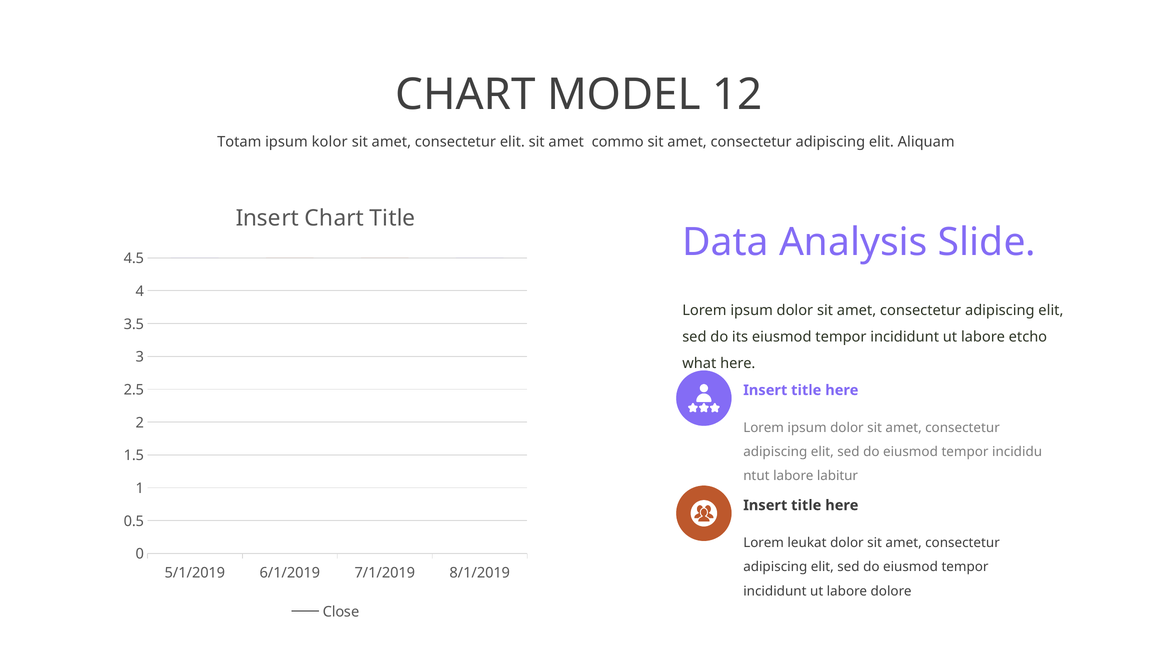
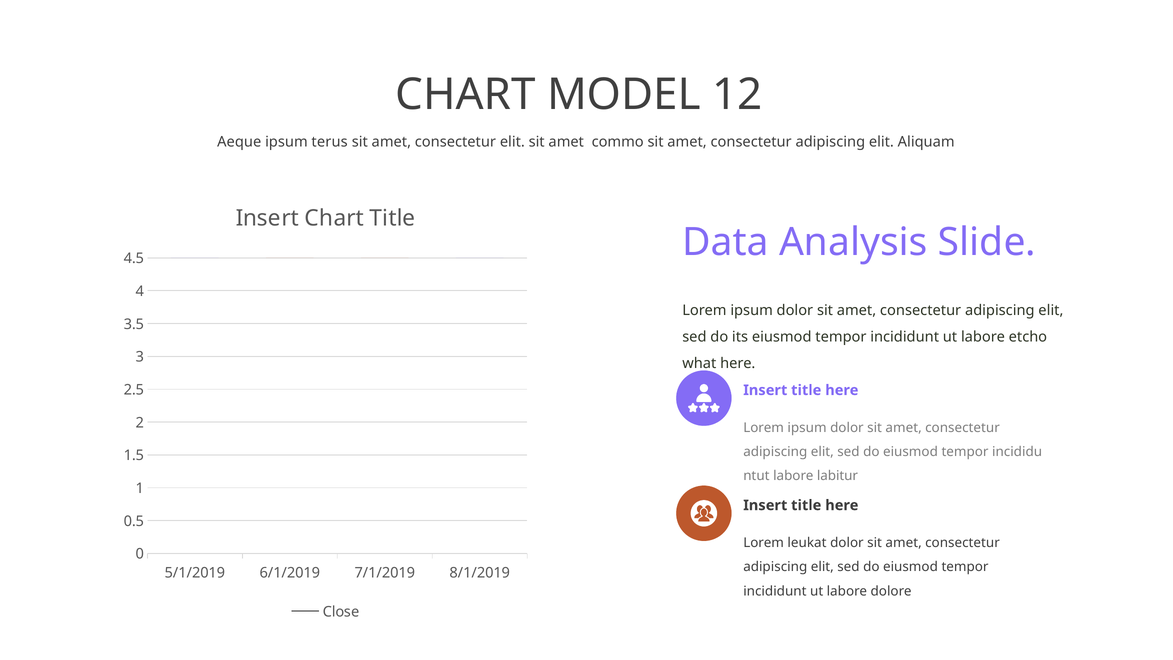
Totam: Totam -> Aeque
kolor: kolor -> terus
